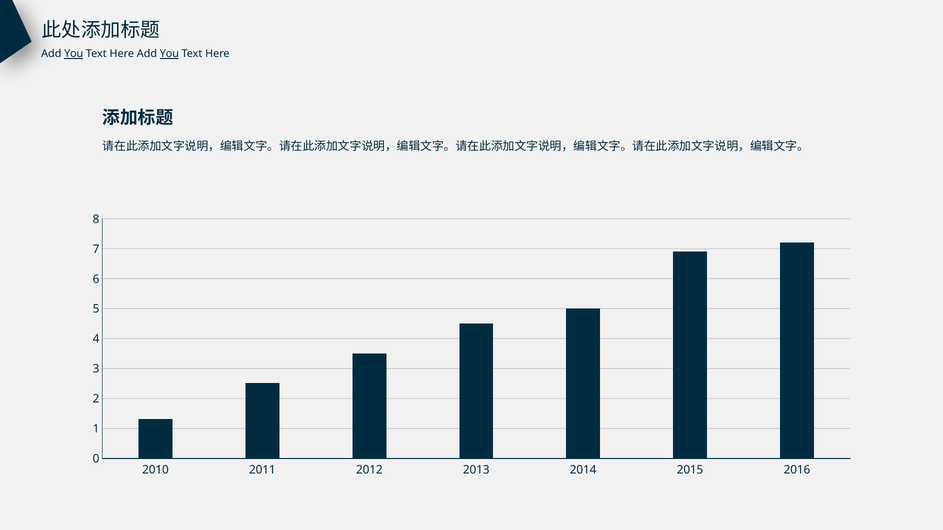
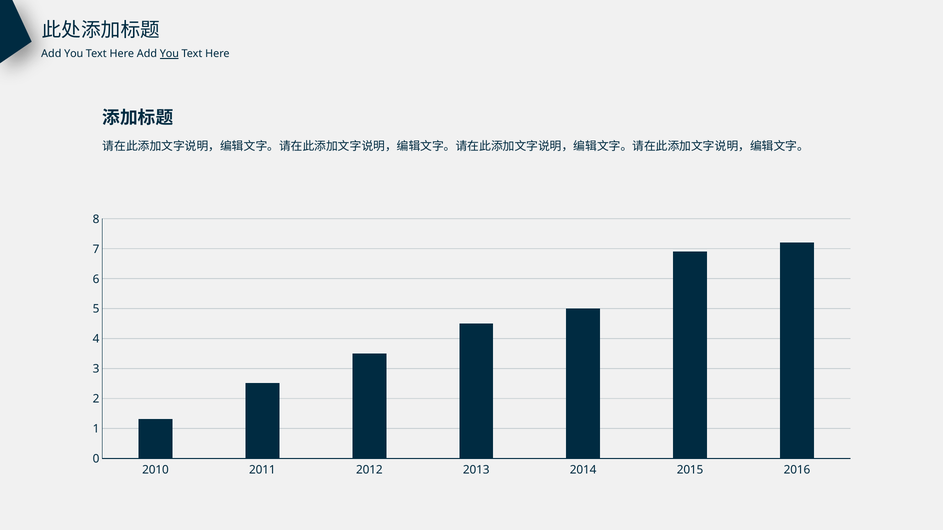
You at (74, 54) underline: present -> none
